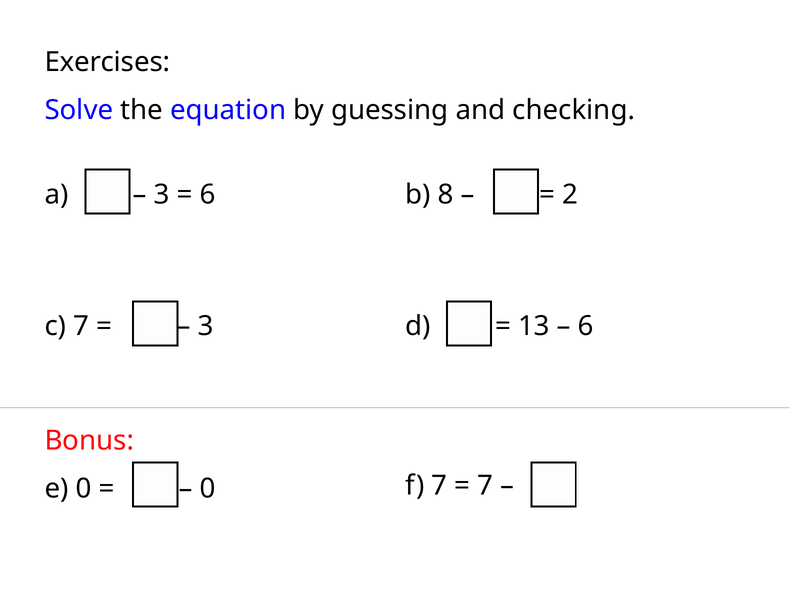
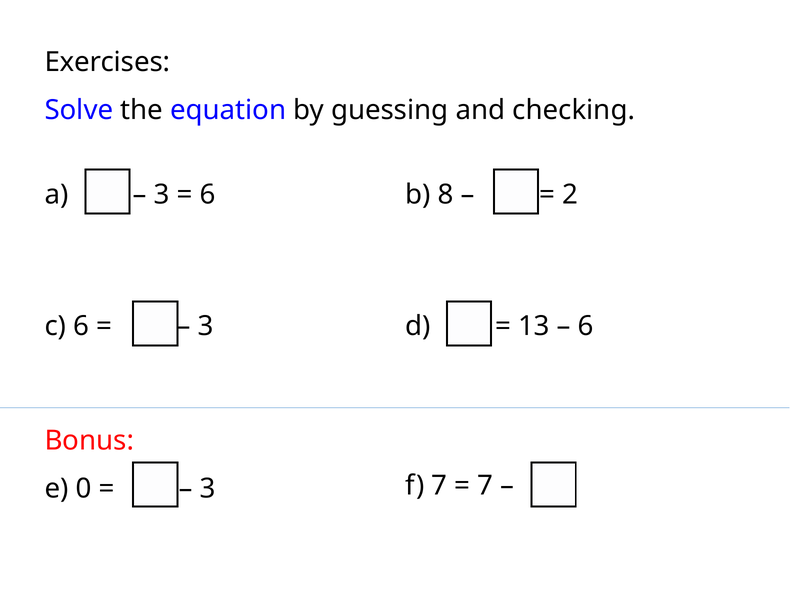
c 7: 7 -> 6
0 at (208, 489): 0 -> 3
